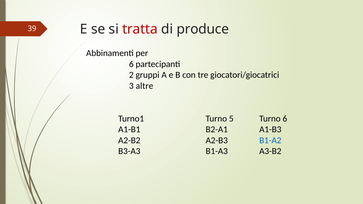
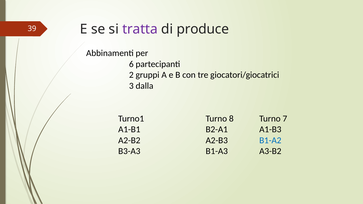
tratta colour: red -> purple
altre: altre -> dalla
5: 5 -> 8
Turno 6: 6 -> 7
